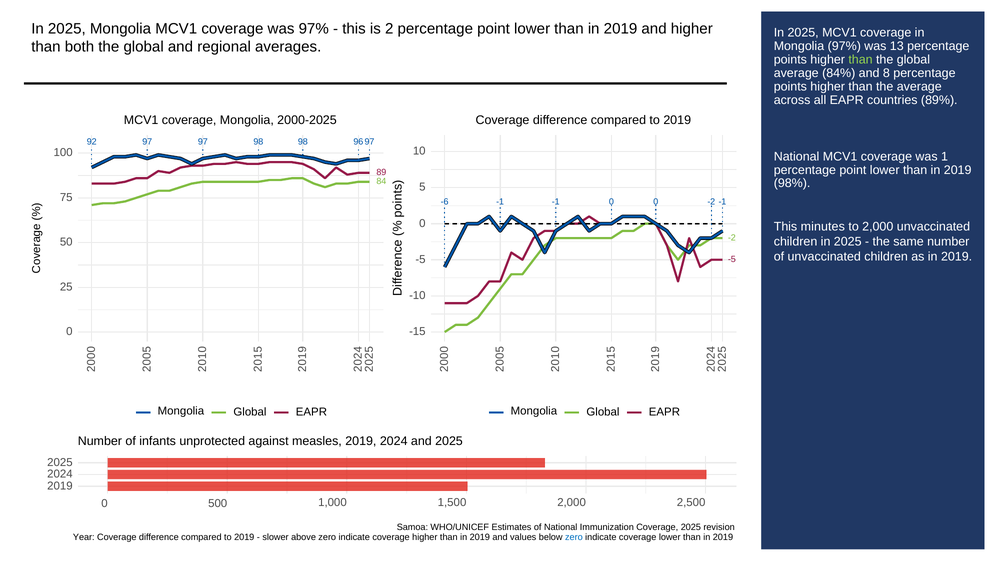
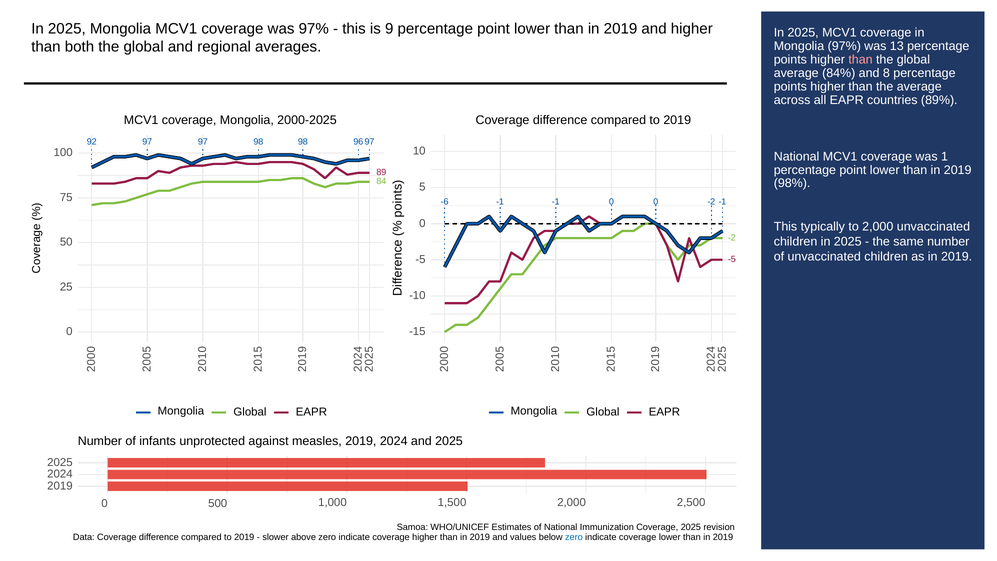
is 2: 2 -> 9
than at (861, 60) colour: light green -> pink
minutes: minutes -> typically
Year: Year -> Data
